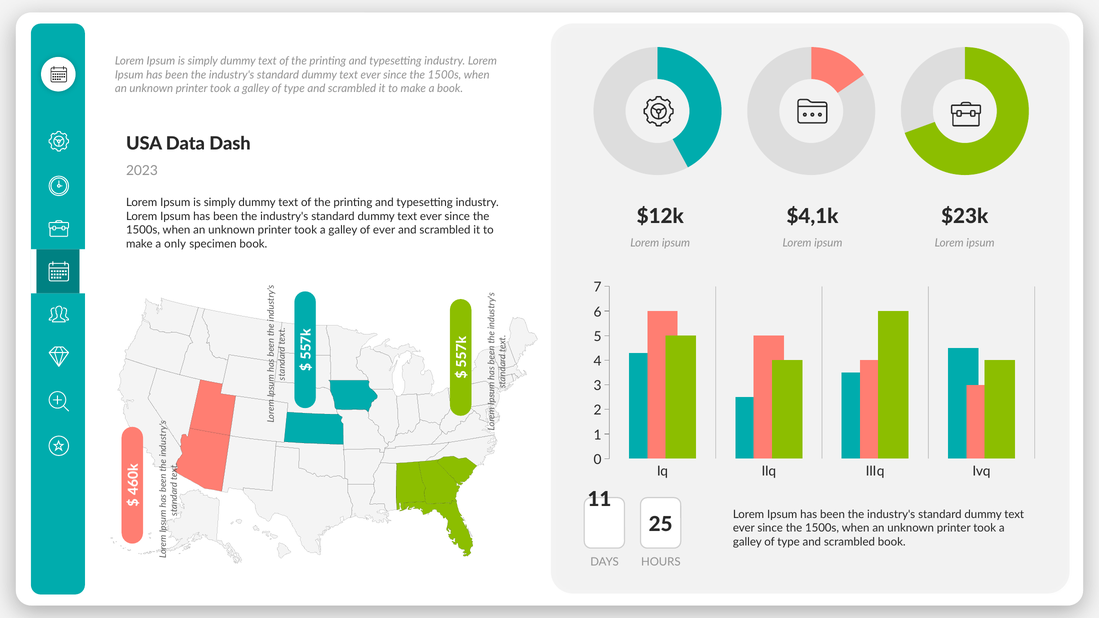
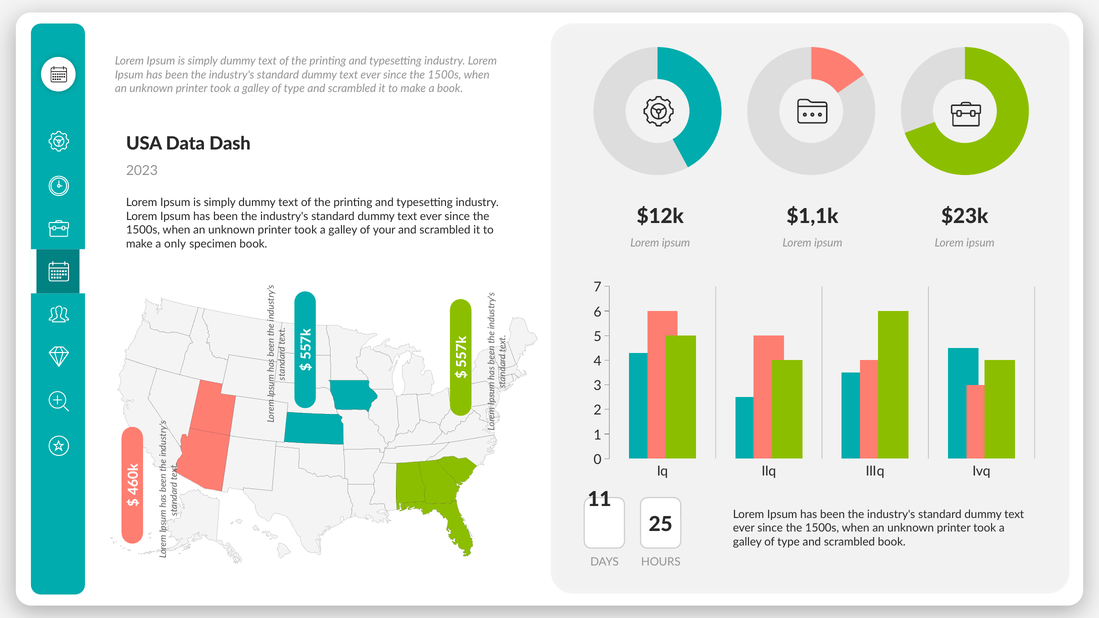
$4,1k: $4,1k -> $1,1k
of ever: ever -> your
